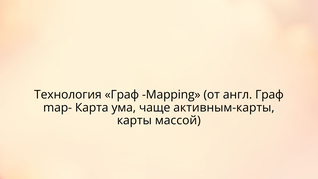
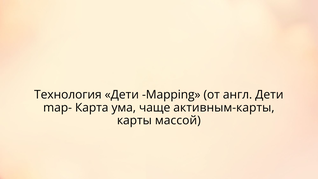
Технология Граф: Граф -> Дети
англ Граф: Граф -> Дети
